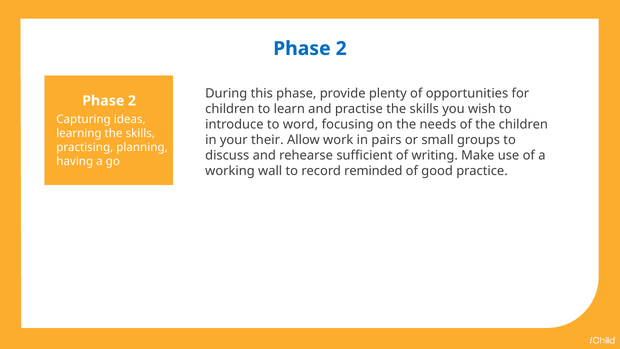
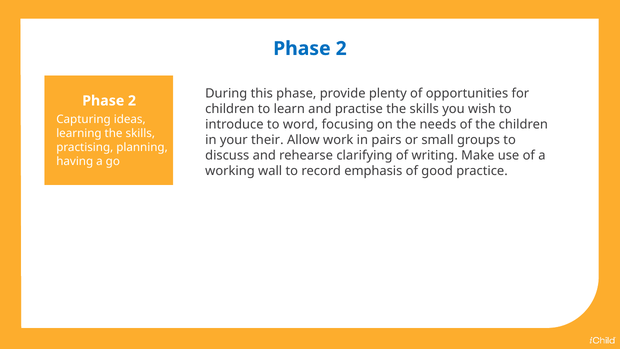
sufficient: sufficient -> clarifying
reminded: reminded -> emphasis
